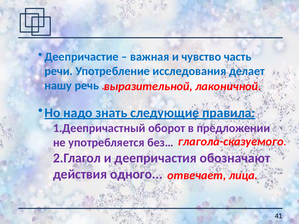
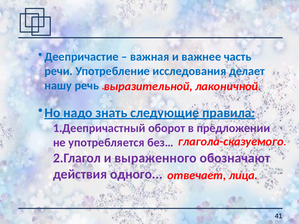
чувство: чувство -> важнее
деепричастия: деепричастия -> выраженного
